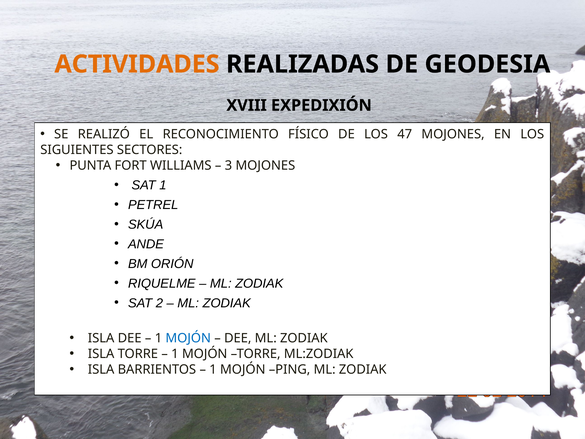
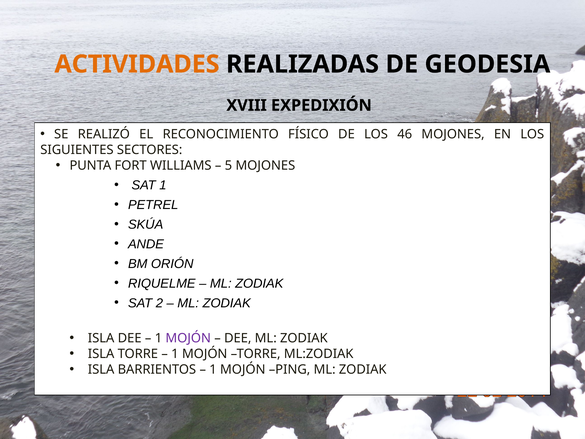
47: 47 -> 46
3: 3 -> 5
MOJÓN at (188, 338) colour: blue -> purple
